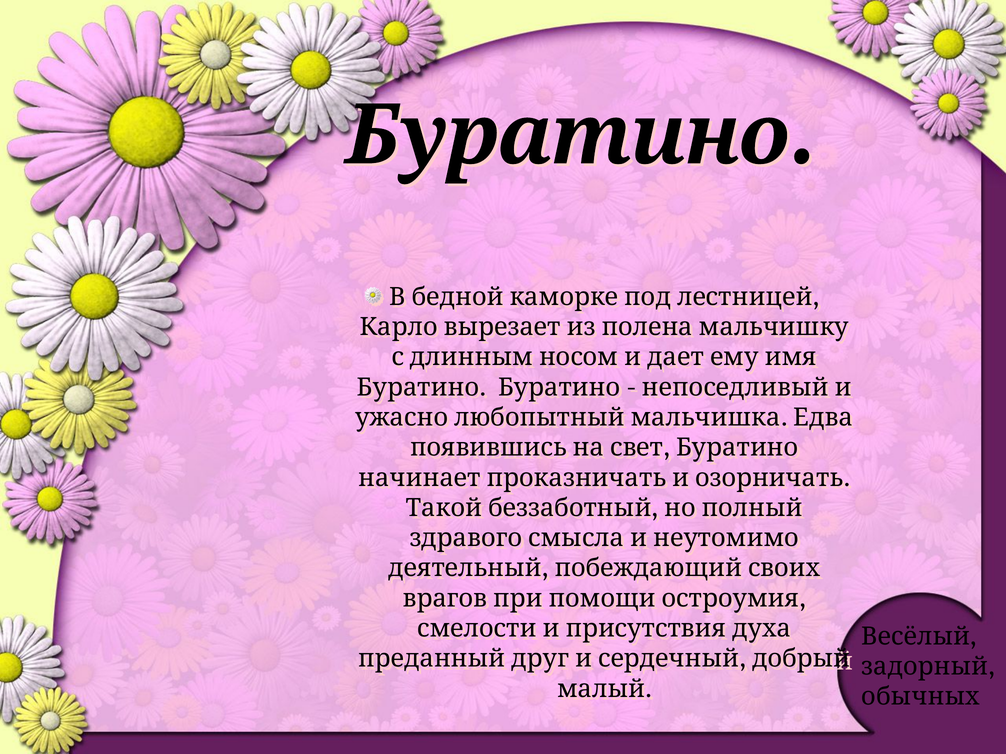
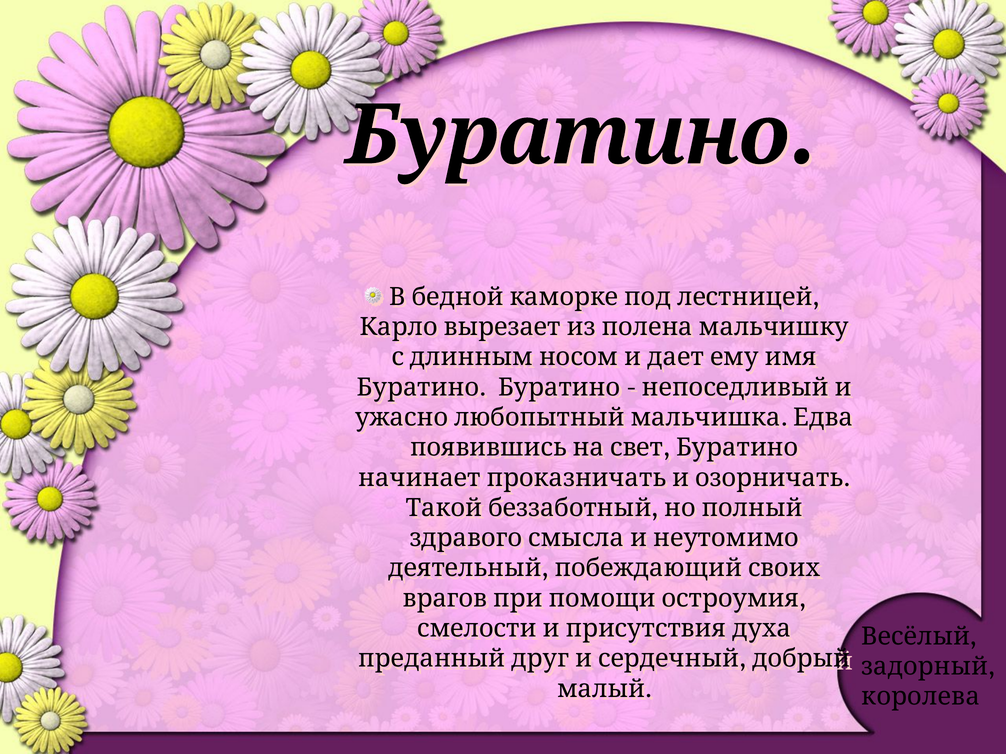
обычных: обычных -> королева
